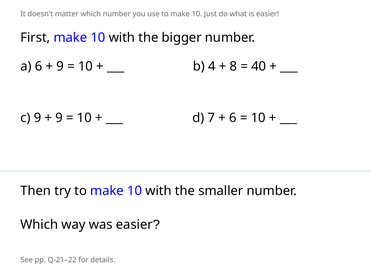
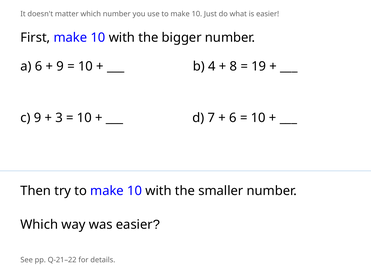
40: 40 -> 19
9 at (59, 118): 9 -> 3
